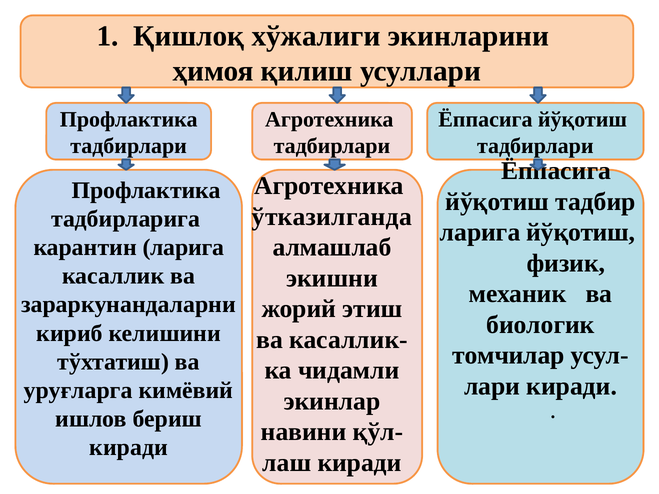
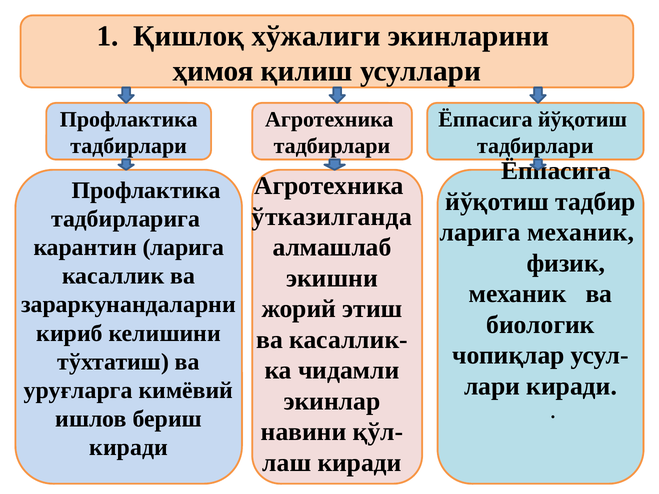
ларига йўқотиш: йўқотиш -> механик
томчилар: томчилар -> чопиқлар
